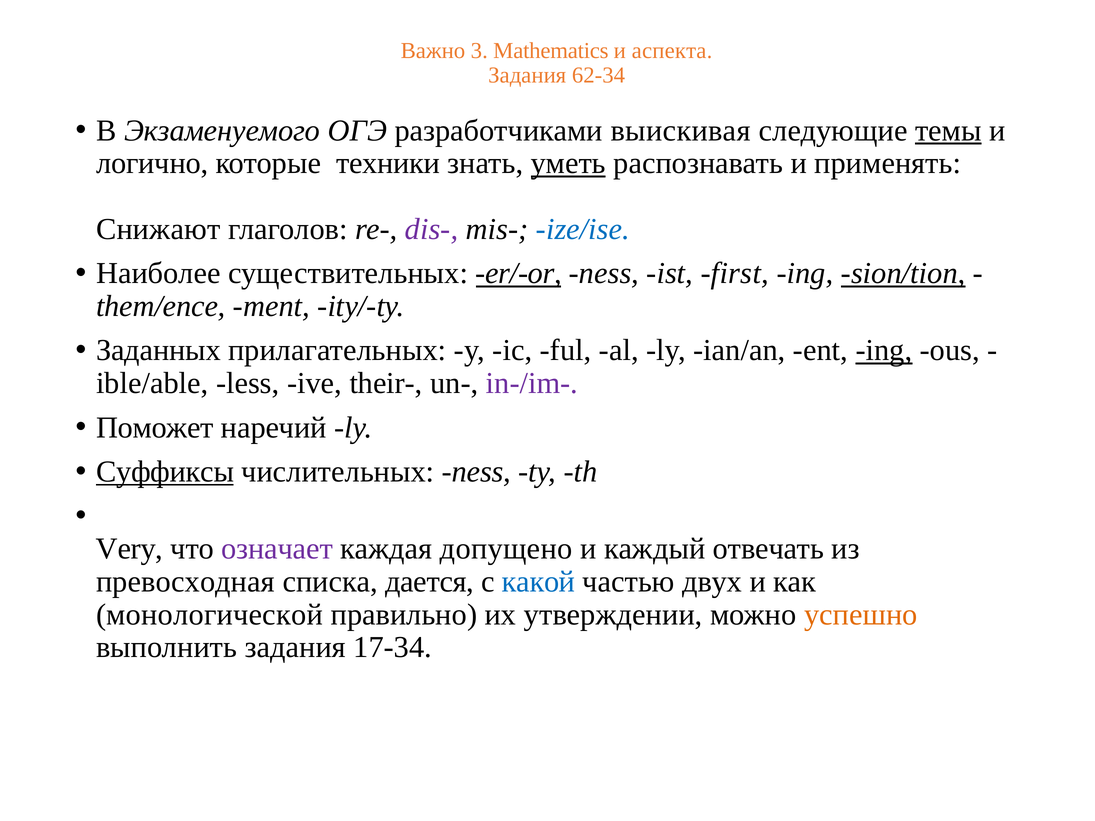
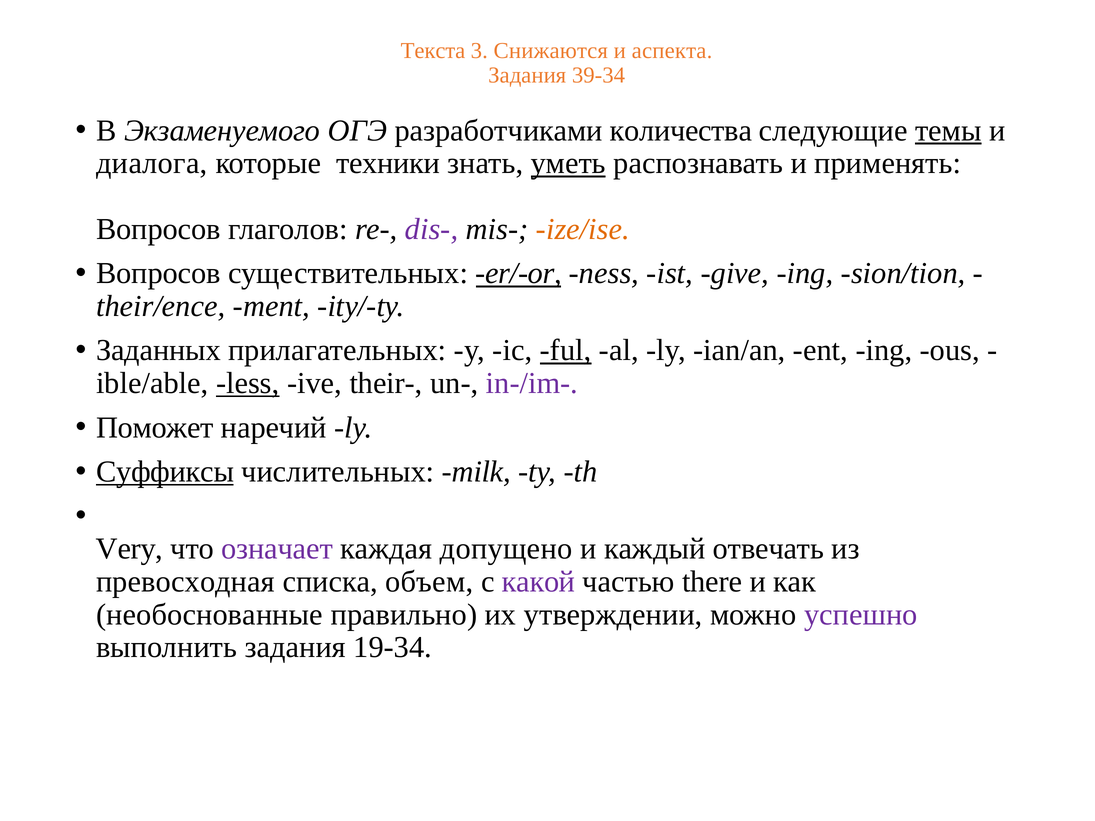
Важно: Важно -> Текста
Mathematics: Mathematics -> Снижаются
62-34: 62-34 -> 39-34
выискивая: выискивая -> количества
логично: логично -> диалога
Снижают at (158, 229): Снижают -> Вопросов
ize/ise colour: blue -> orange
Наиболее at (158, 273): Наиболее -> Вопросов
first: first -> give
sion/tion underline: present -> none
them/ence: them/ence -> their/ence
ful underline: none -> present
ing at (884, 350) underline: present -> none
less underline: none -> present
числительных ness: ness -> milk
дается: дается -> объем
какой colour: blue -> purple
двух: двух -> there
монологической: монологической -> необоснованные
успешно colour: orange -> purple
17-34: 17-34 -> 19-34
